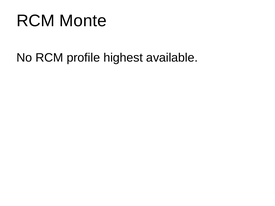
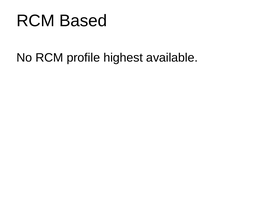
Monte: Monte -> Based
